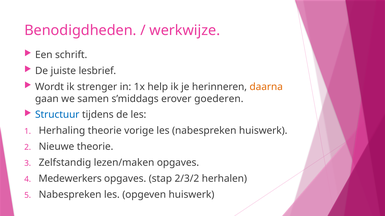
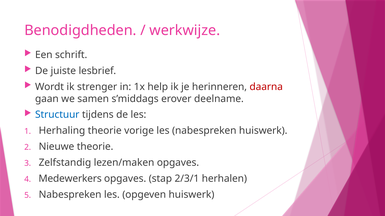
daarna colour: orange -> red
goederen: goederen -> deelname
2/3/2: 2/3/2 -> 2/3/1
